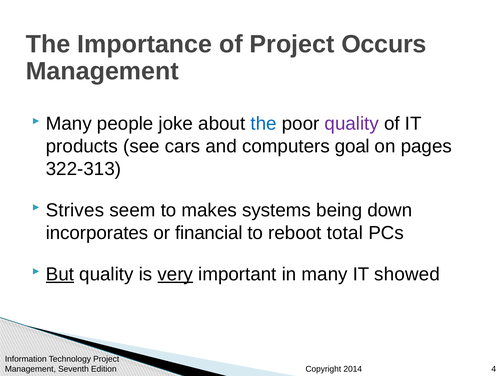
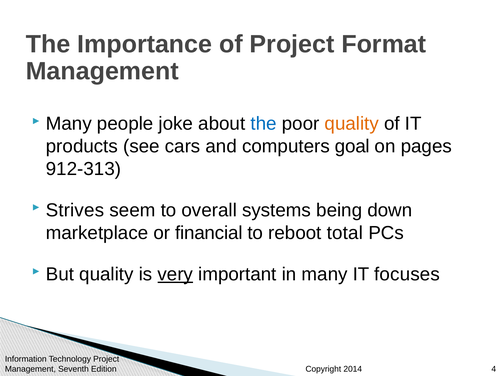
Occurs: Occurs -> Format
quality at (352, 124) colour: purple -> orange
322-313: 322-313 -> 912-313
makes: makes -> overall
incorporates: incorporates -> marketplace
But underline: present -> none
showed: showed -> focuses
